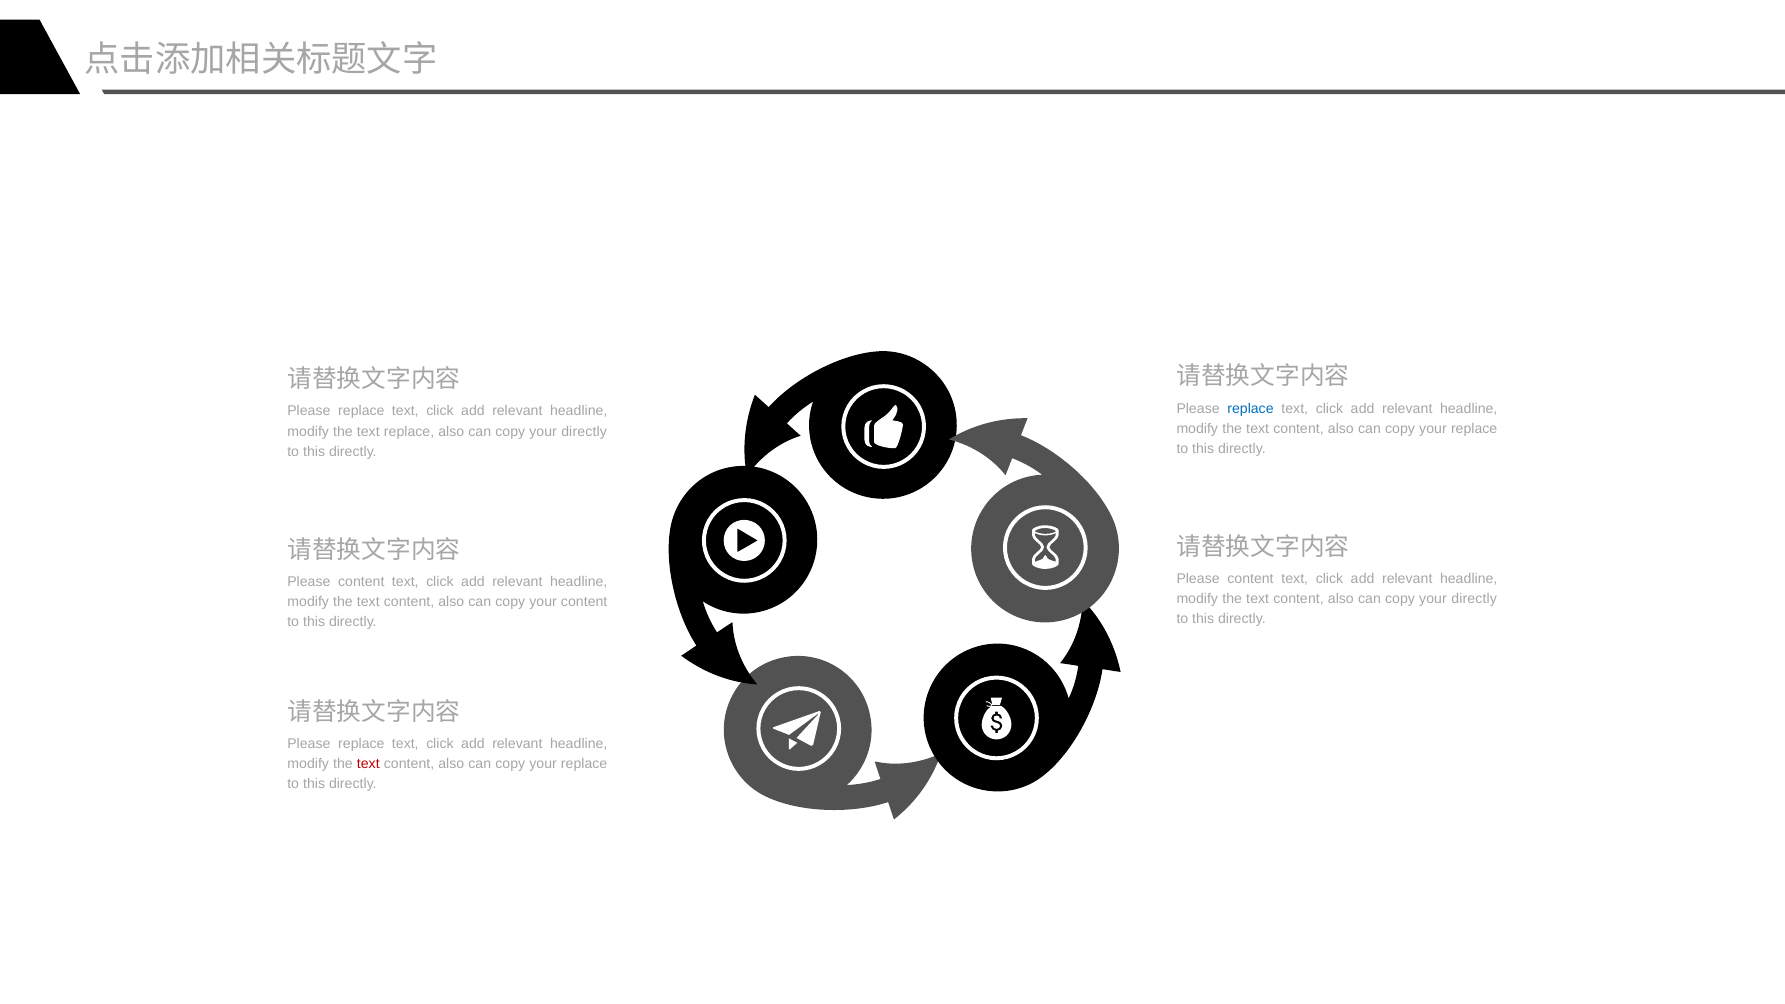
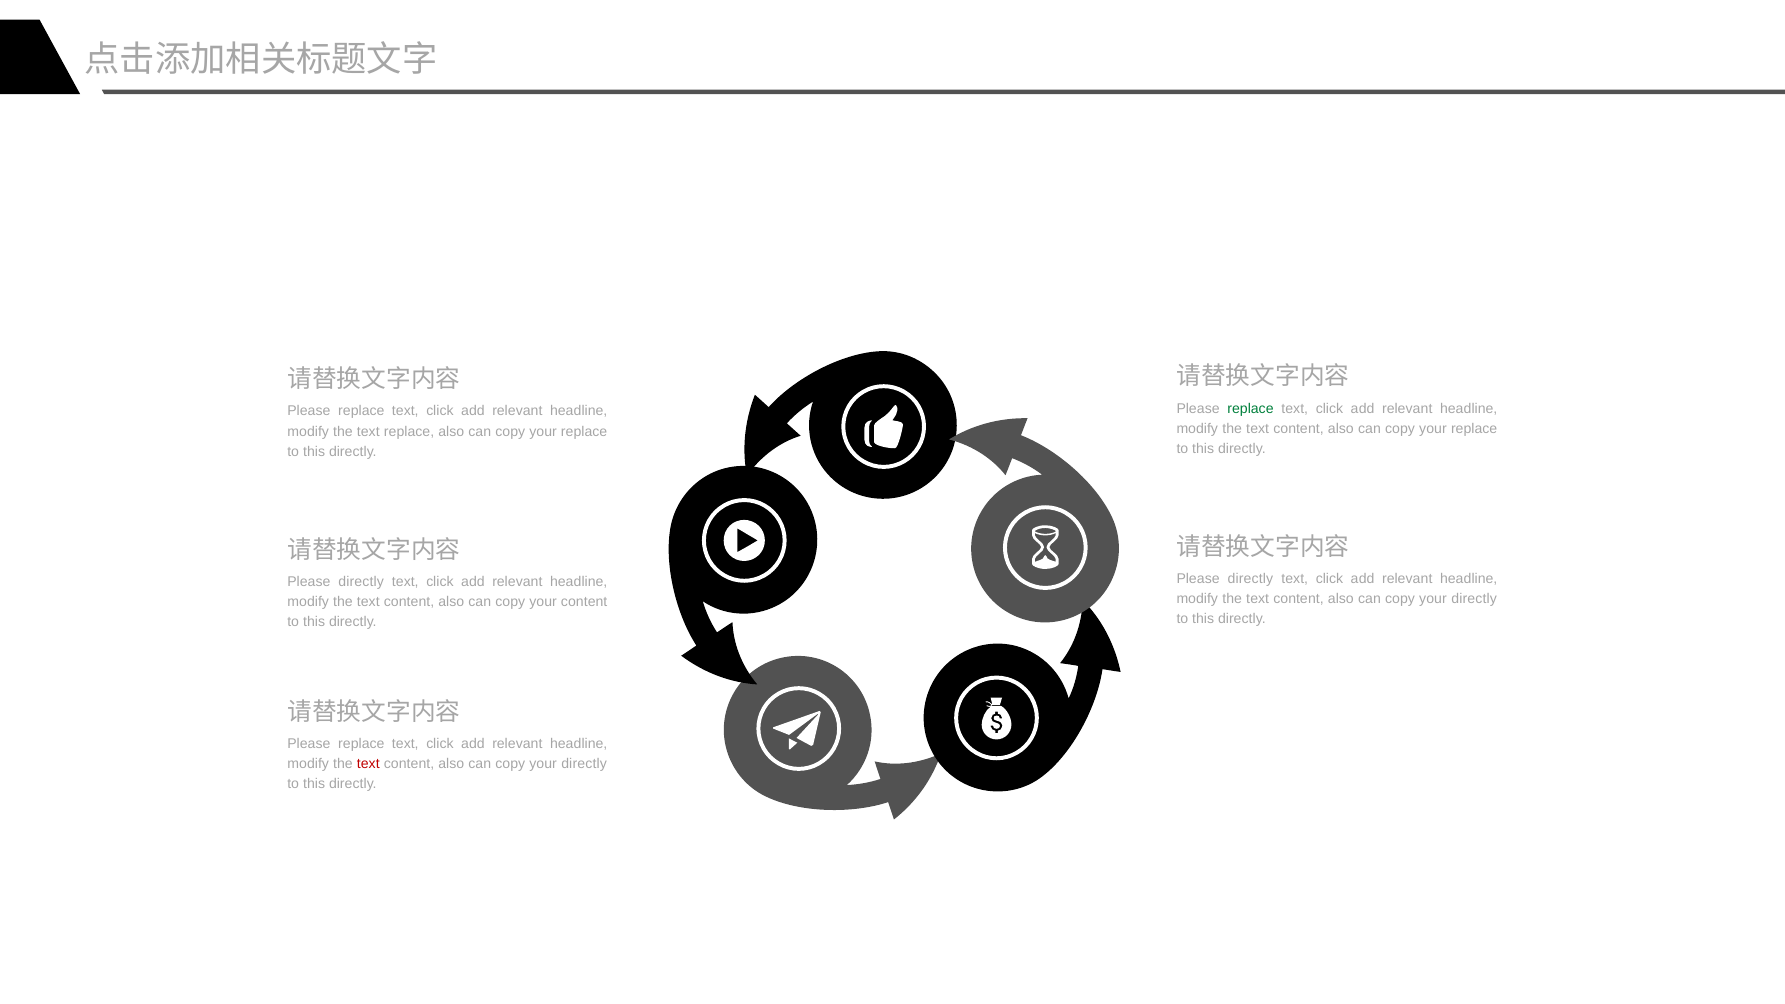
replace at (1250, 408) colour: blue -> green
directly at (584, 431): directly -> replace
content at (1250, 579): content -> directly
content at (361, 582): content -> directly
replace at (584, 764): replace -> directly
